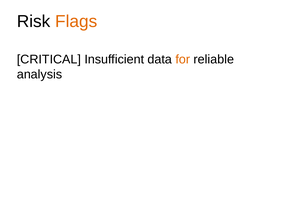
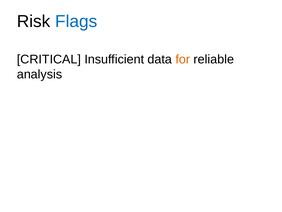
Flags colour: orange -> blue
